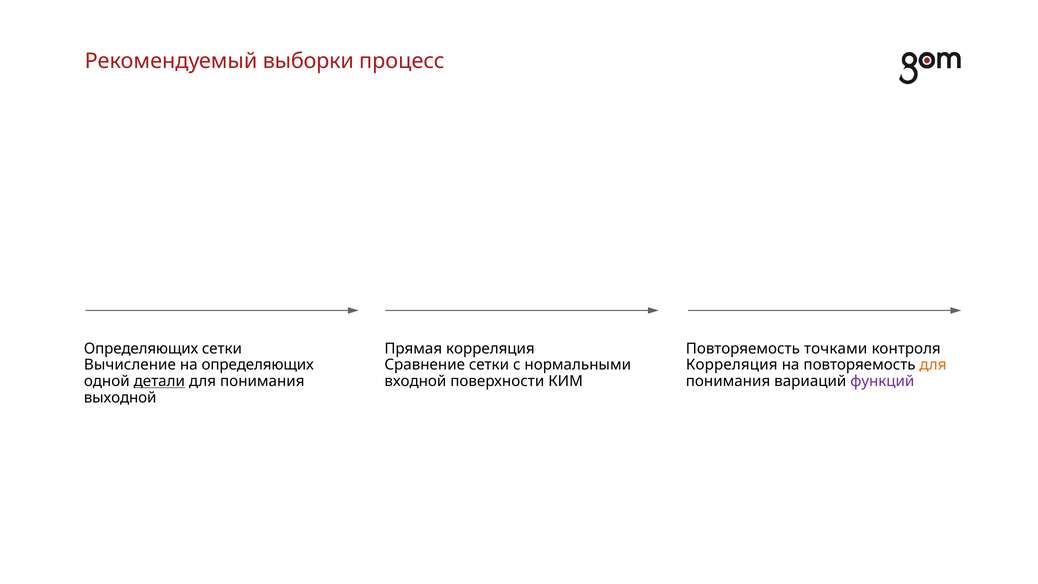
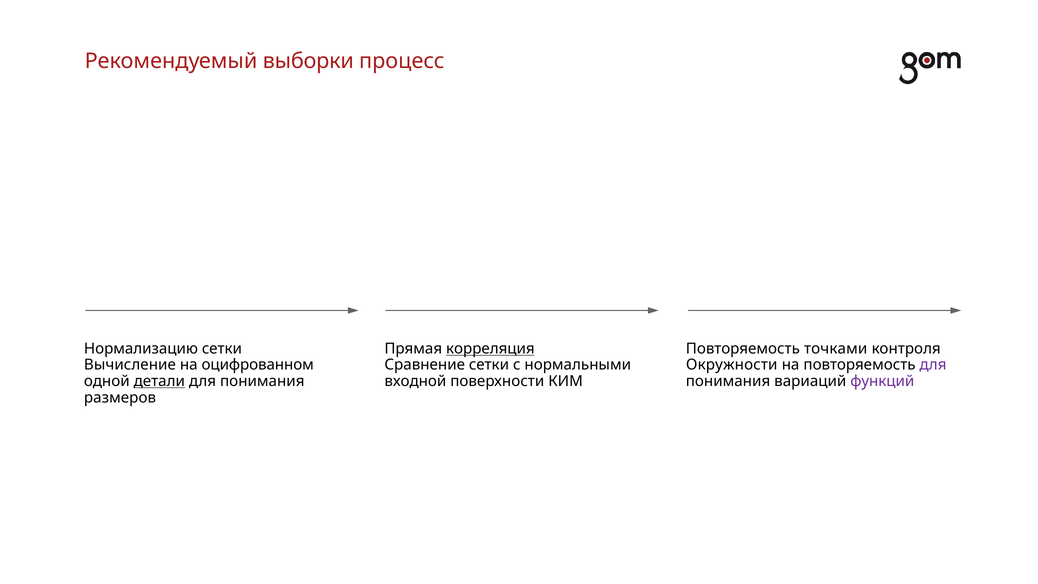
Определяющих at (141, 349): Определяющих -> Нормализацию
корреляция at (490, 349) underline: none -> present
на определяющих: определяющих -> оцифрованном
Корреляция at (732, 365): Корреляция -> Окружности
для at (933, 365) colour: orange -> purple
выходной: выходной -> размеров
